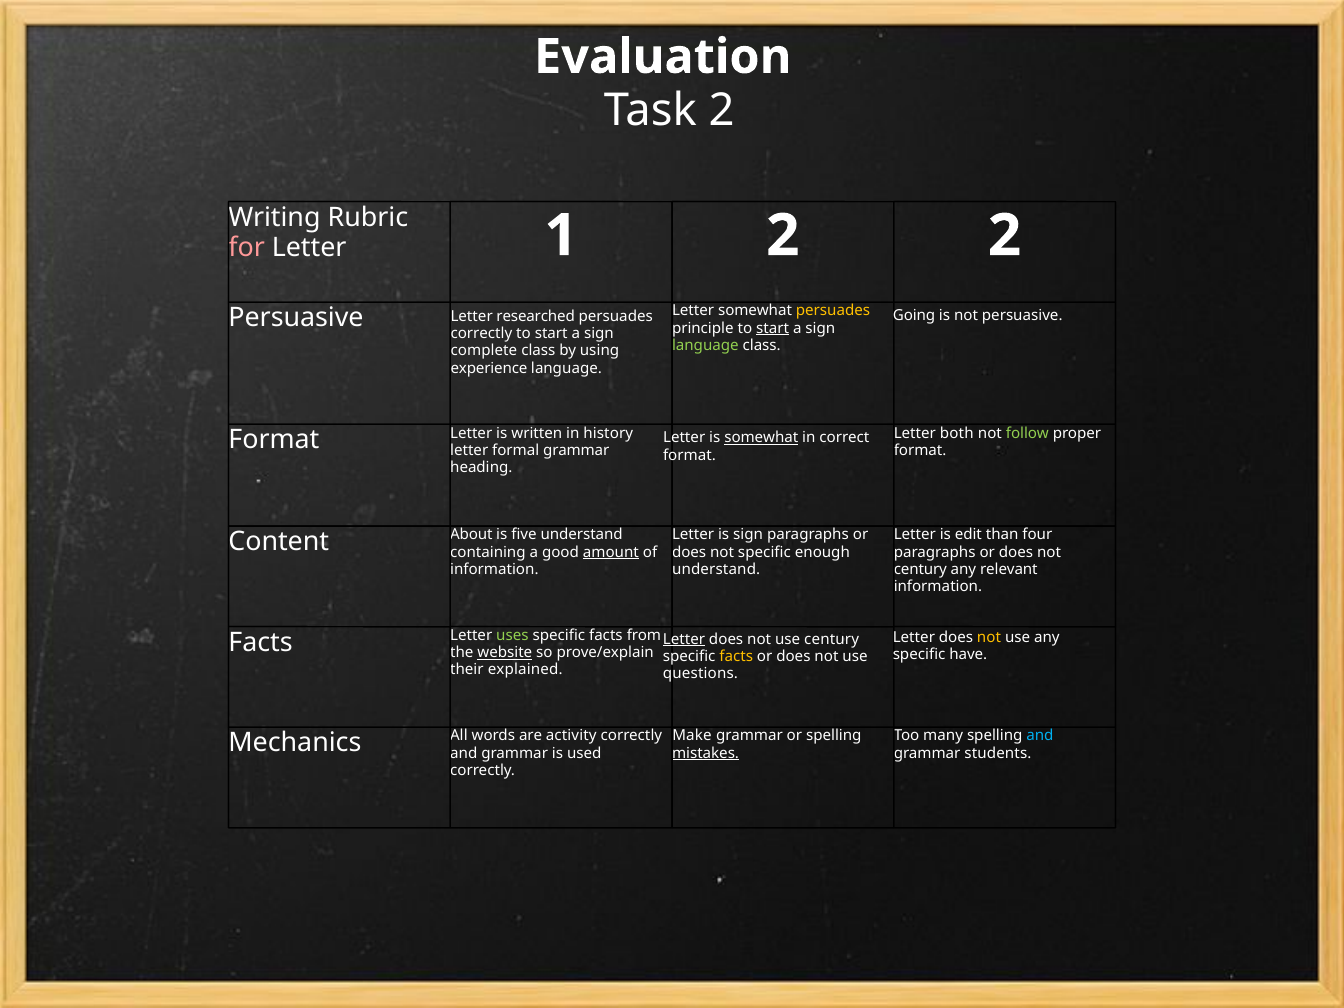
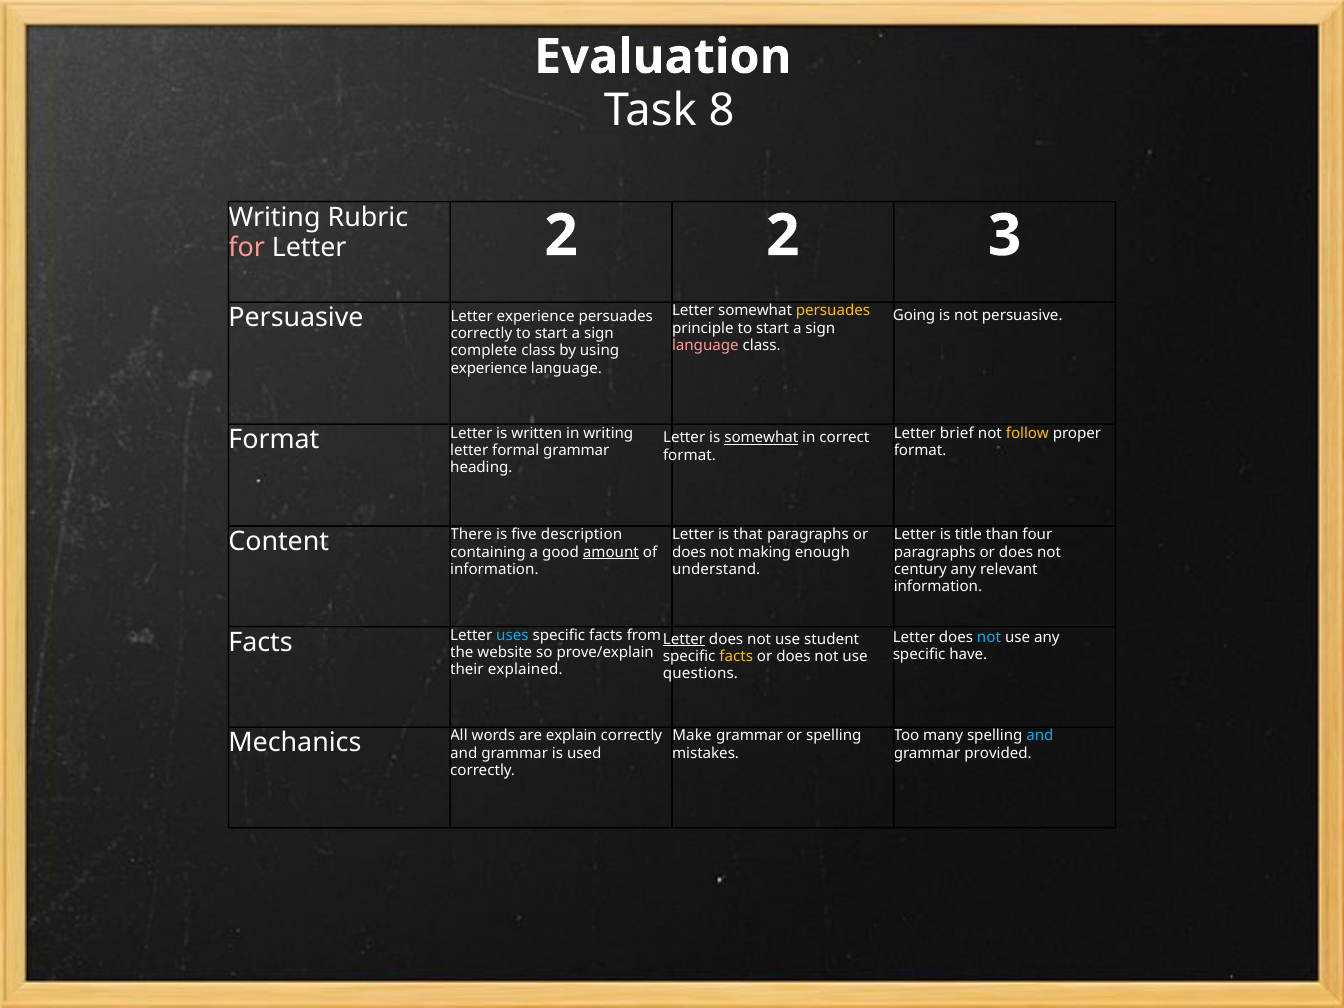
Task 2: 2 -> 8
Letter 1: 1 -> 2
2 2: 2 -> 3
Letter researched: researched -> experience
start at (773, 328) underline: present -> none
language at (705, 346) colour: light green -> pink
both: both -> brief
follow colour: light green -> yellow
in history: history -> writing
is sign: sign -> that
edit: edit -> title
About: About -> There
five understand: understand -> description
not specific: specific -> making
not at (989, 638) colour: yellow -> light blue
uses colour: light green -> light blue
use century: century -> student
website underline: present -> none
activity: activity -> explain
mistakes underline: present -> none
students: students -> provided
